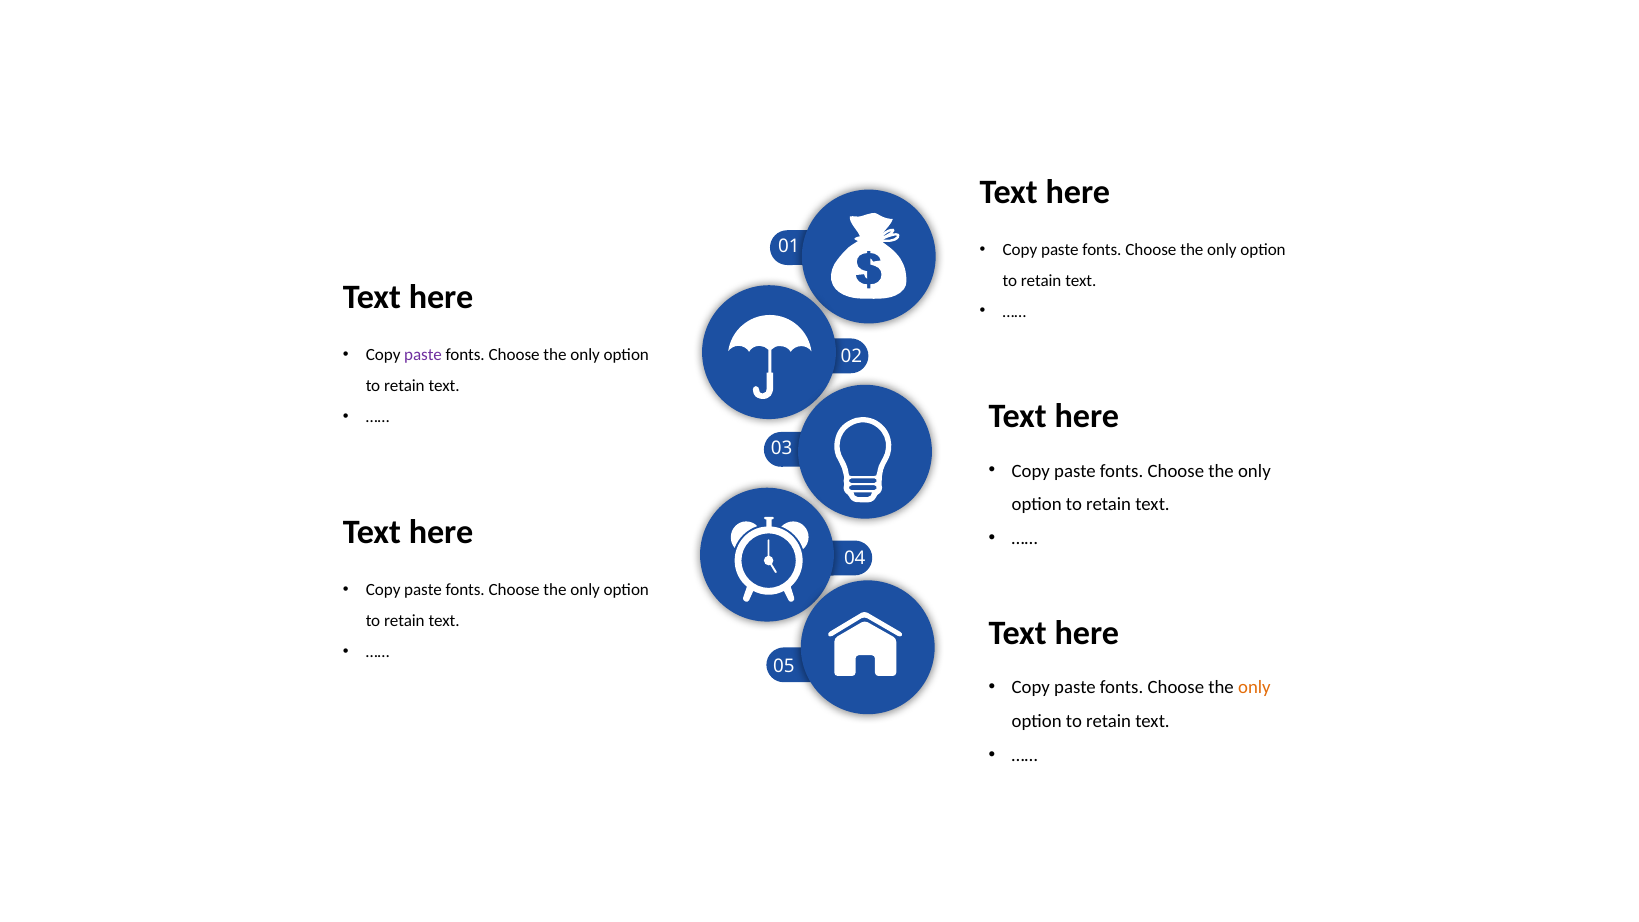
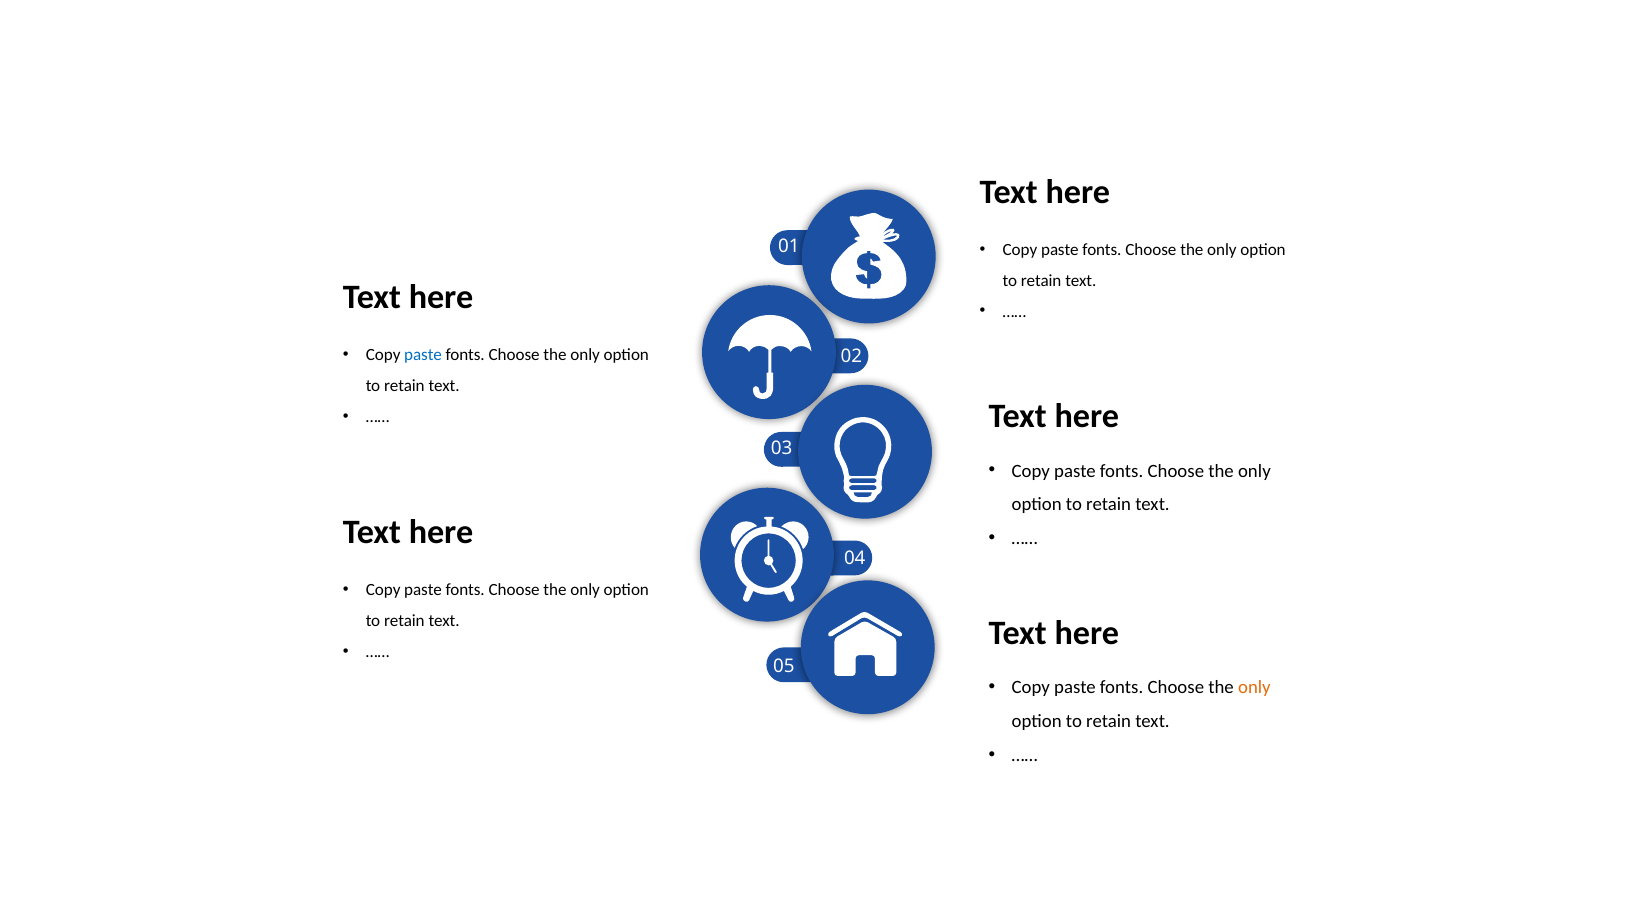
paste at (423, 355) colour: purple -> blue
